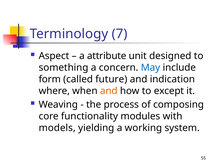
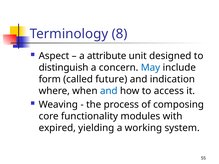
7: 7 -> 8
something: something -> distinguish
and at (109, 91) colour: orange -> blue
except: except -> access
models: models -> expired
